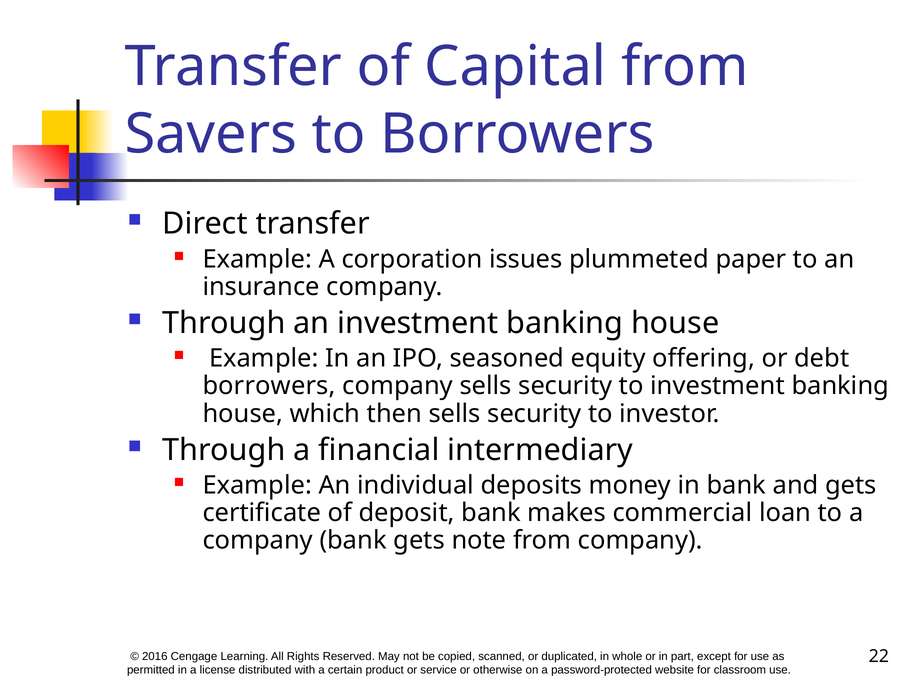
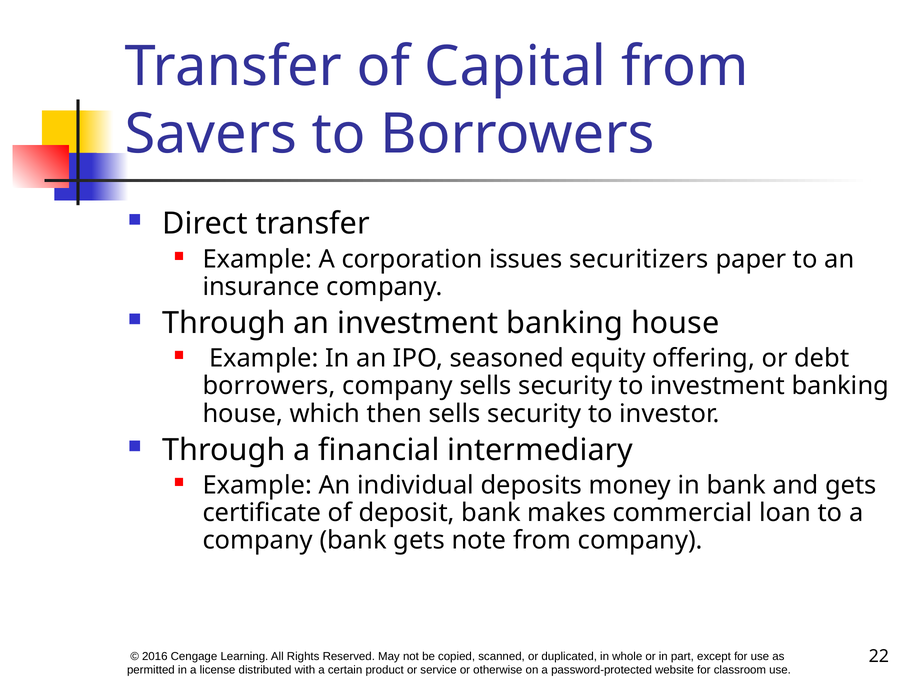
plummeted: plummeted -> securitizers
